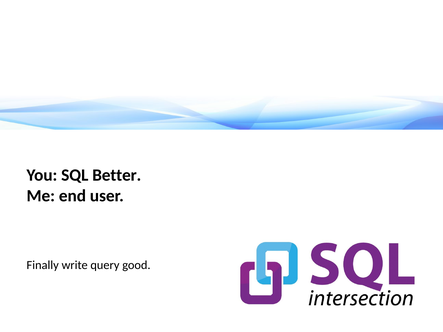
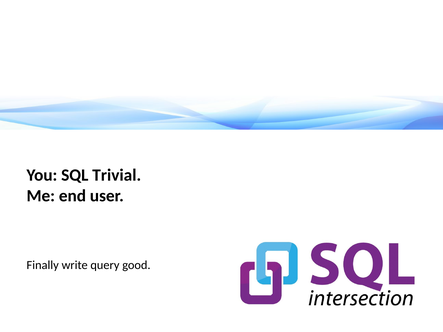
Better: Better -> Trivial
